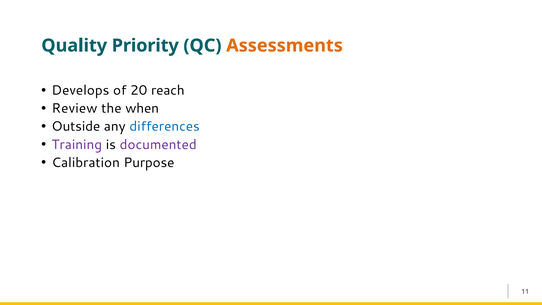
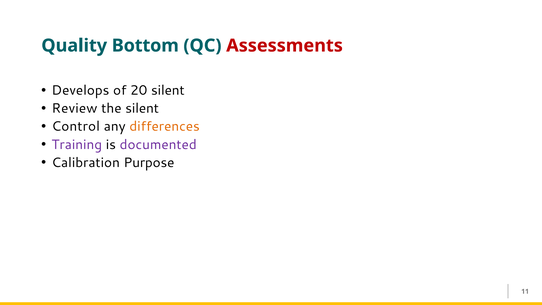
Priority: Priority -> Bottom
Assessments colour: orange -> red
20 reach: reach -> silent
the when: when -> silent
Outside: Outside -> Control
differences colour: blue -> orange
